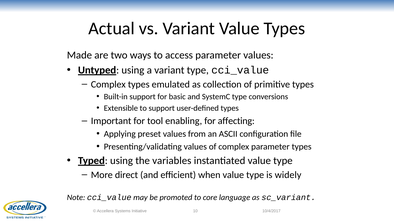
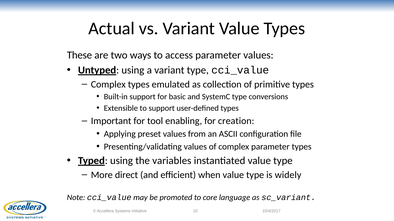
Made: Made -> These
affecting: affecting -> creation
